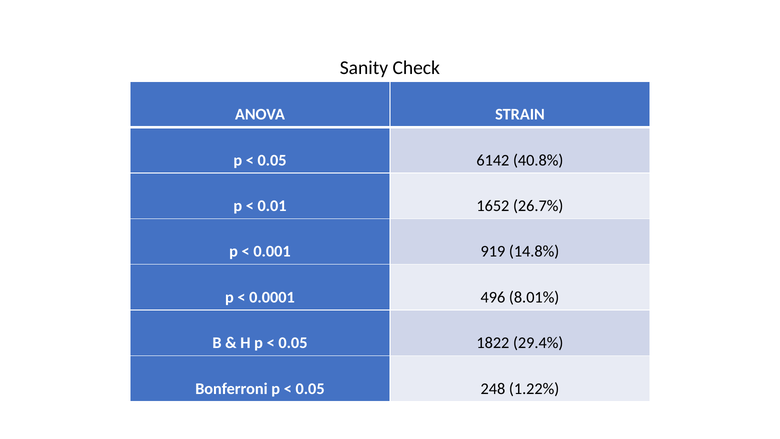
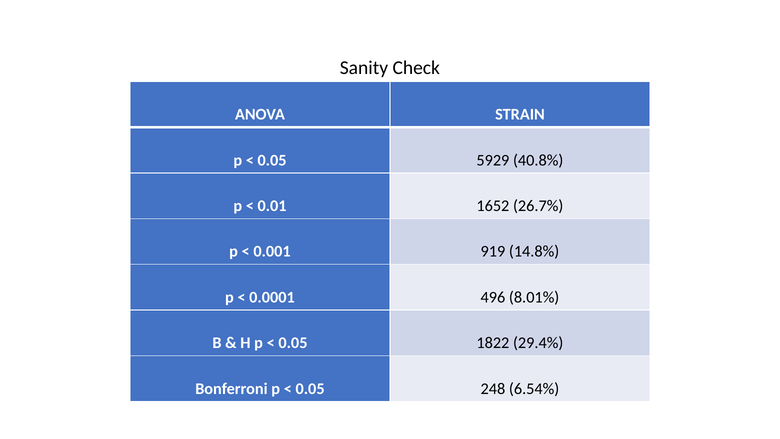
6142: 6142 -> 5929
1.22%: 1.22% -> 6.54%
